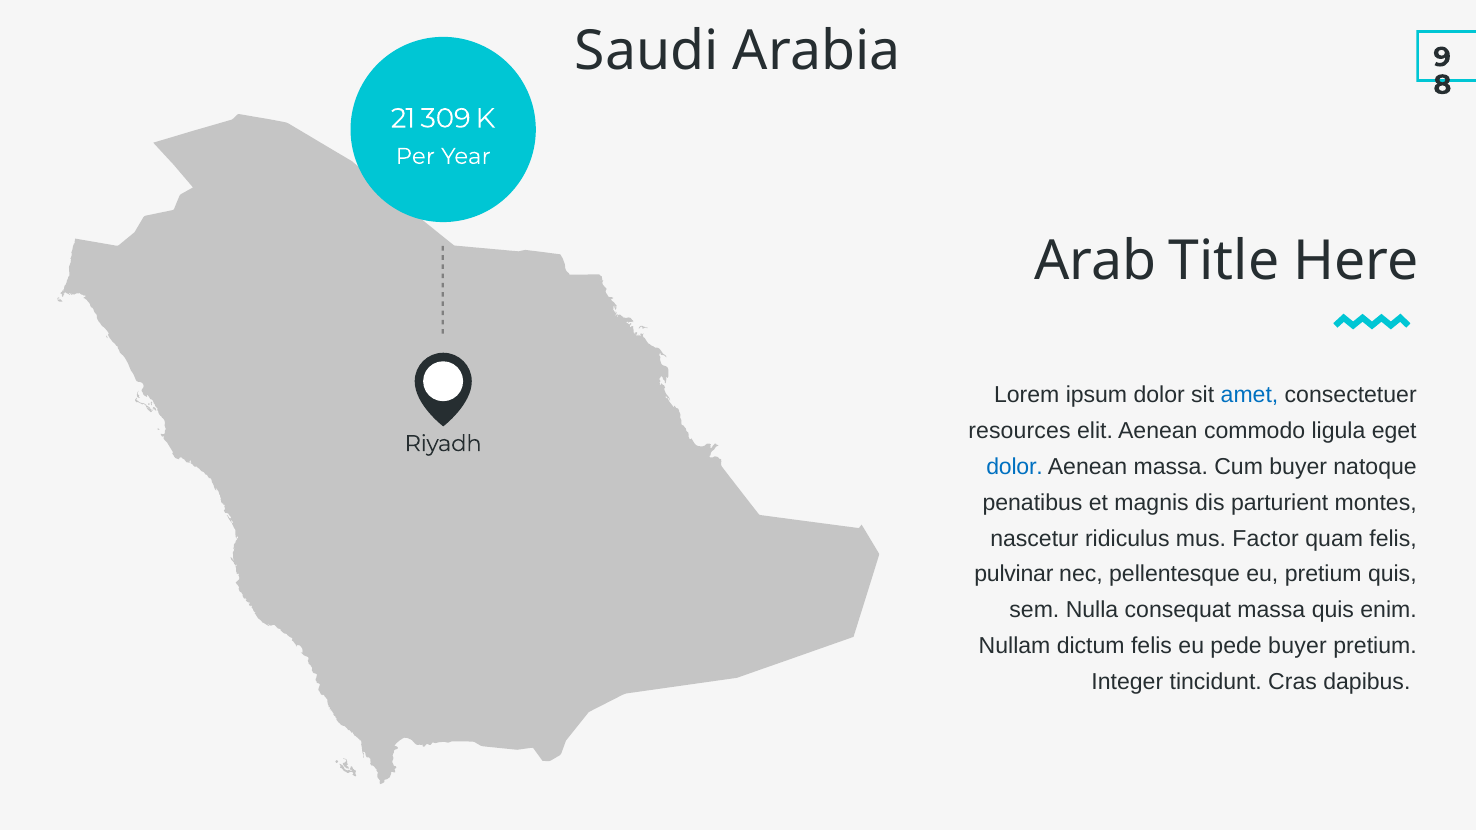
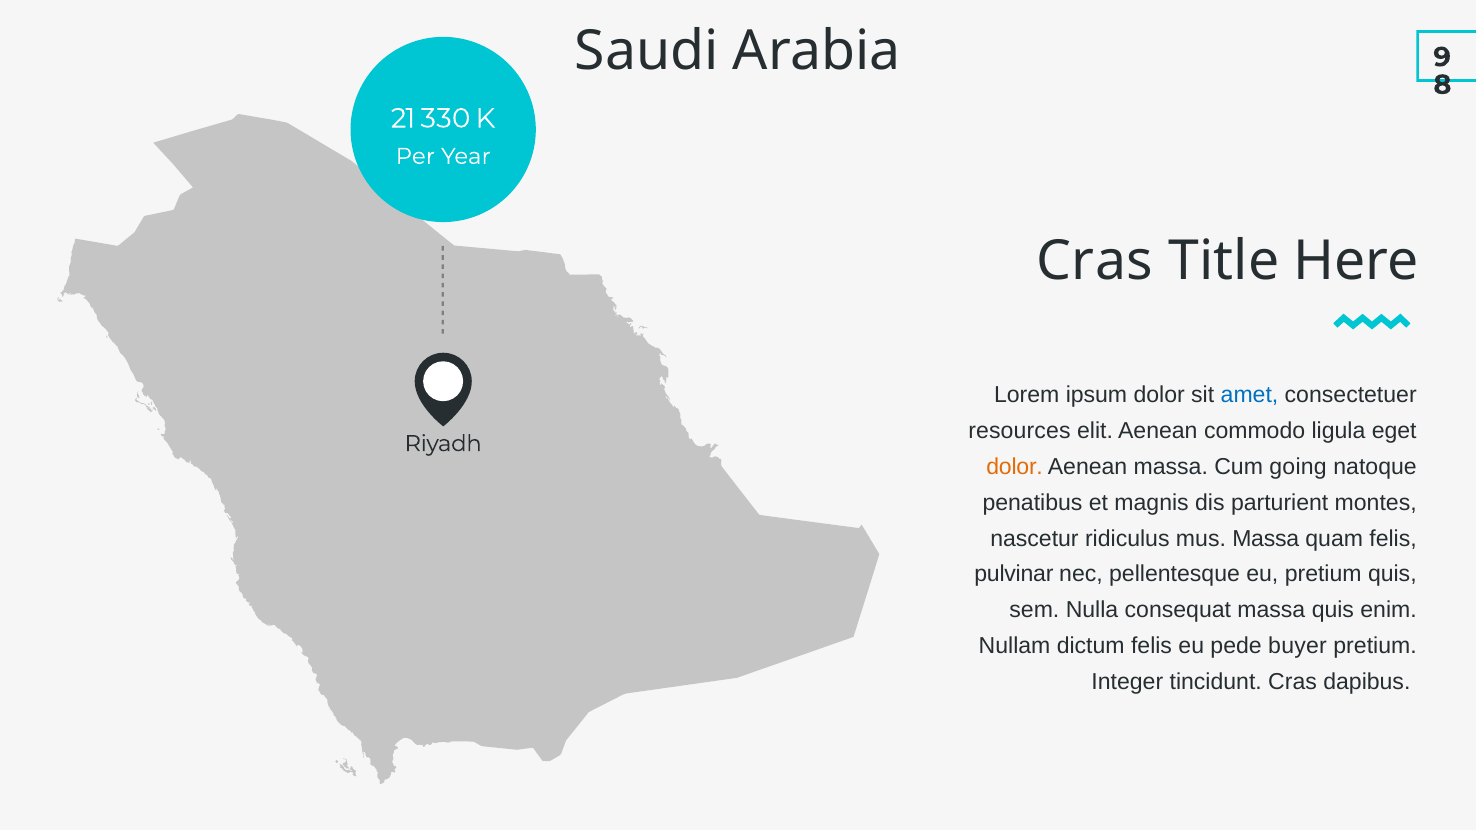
309: 309 -> 330
Arab at (1095, 262): Arab -> Cras
dolor at (1015, 467) colour: blue -> orange
Cum buyer: buyer -> going
mus Factor: Factor -> Massa
